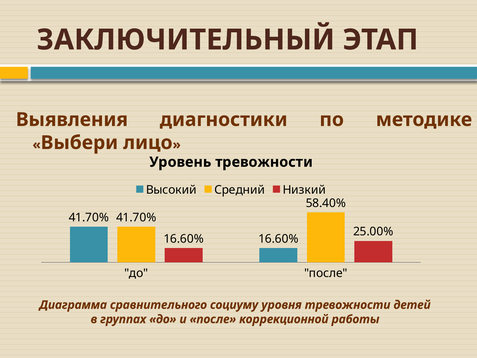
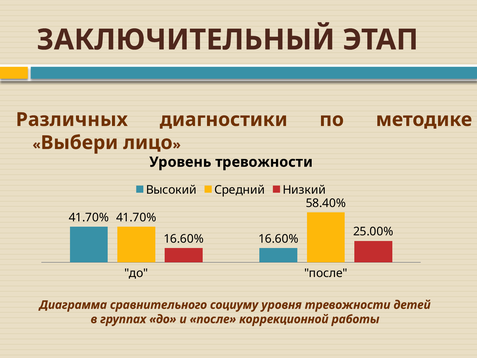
Выявления: Выявления -> Различных
